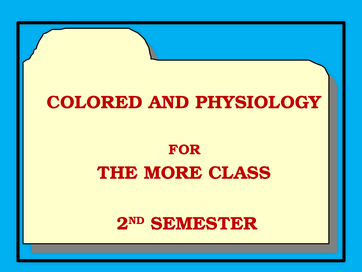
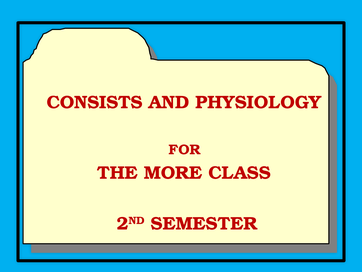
COLORED: COLORED -> CONSISTS
